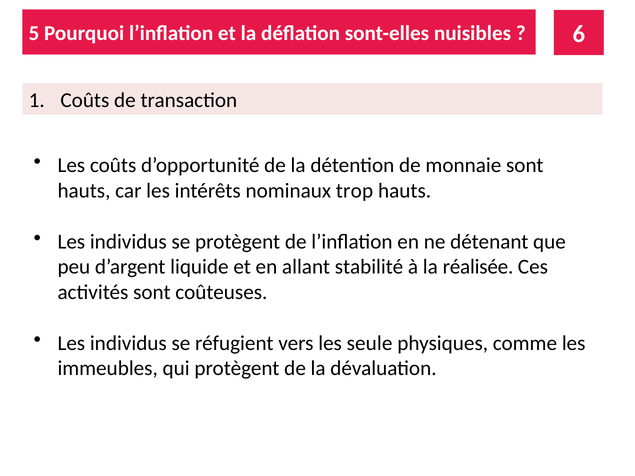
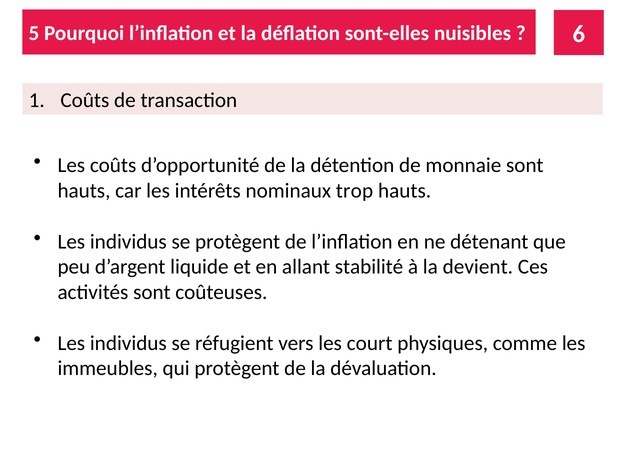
réalisée: réalisée -> devient
seule: seule -> court
